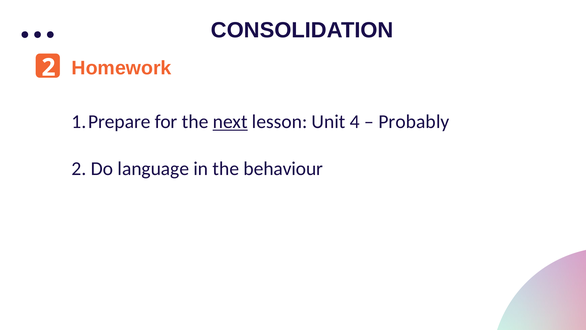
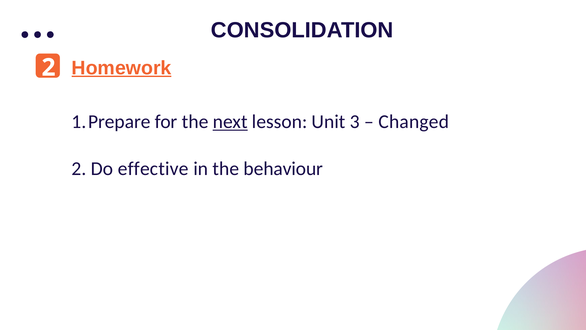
Homework underline: none -> present
4: 4 -> 3
Probably: Probably -> Changed
language: language -> effective
